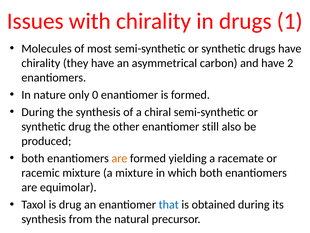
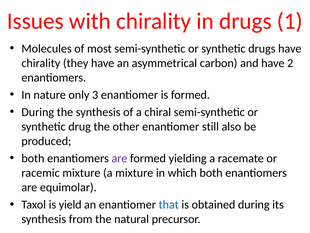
0: 0 -> 3
are at (119, 158) colour: orange -> purple
is drug: drug -> yield
